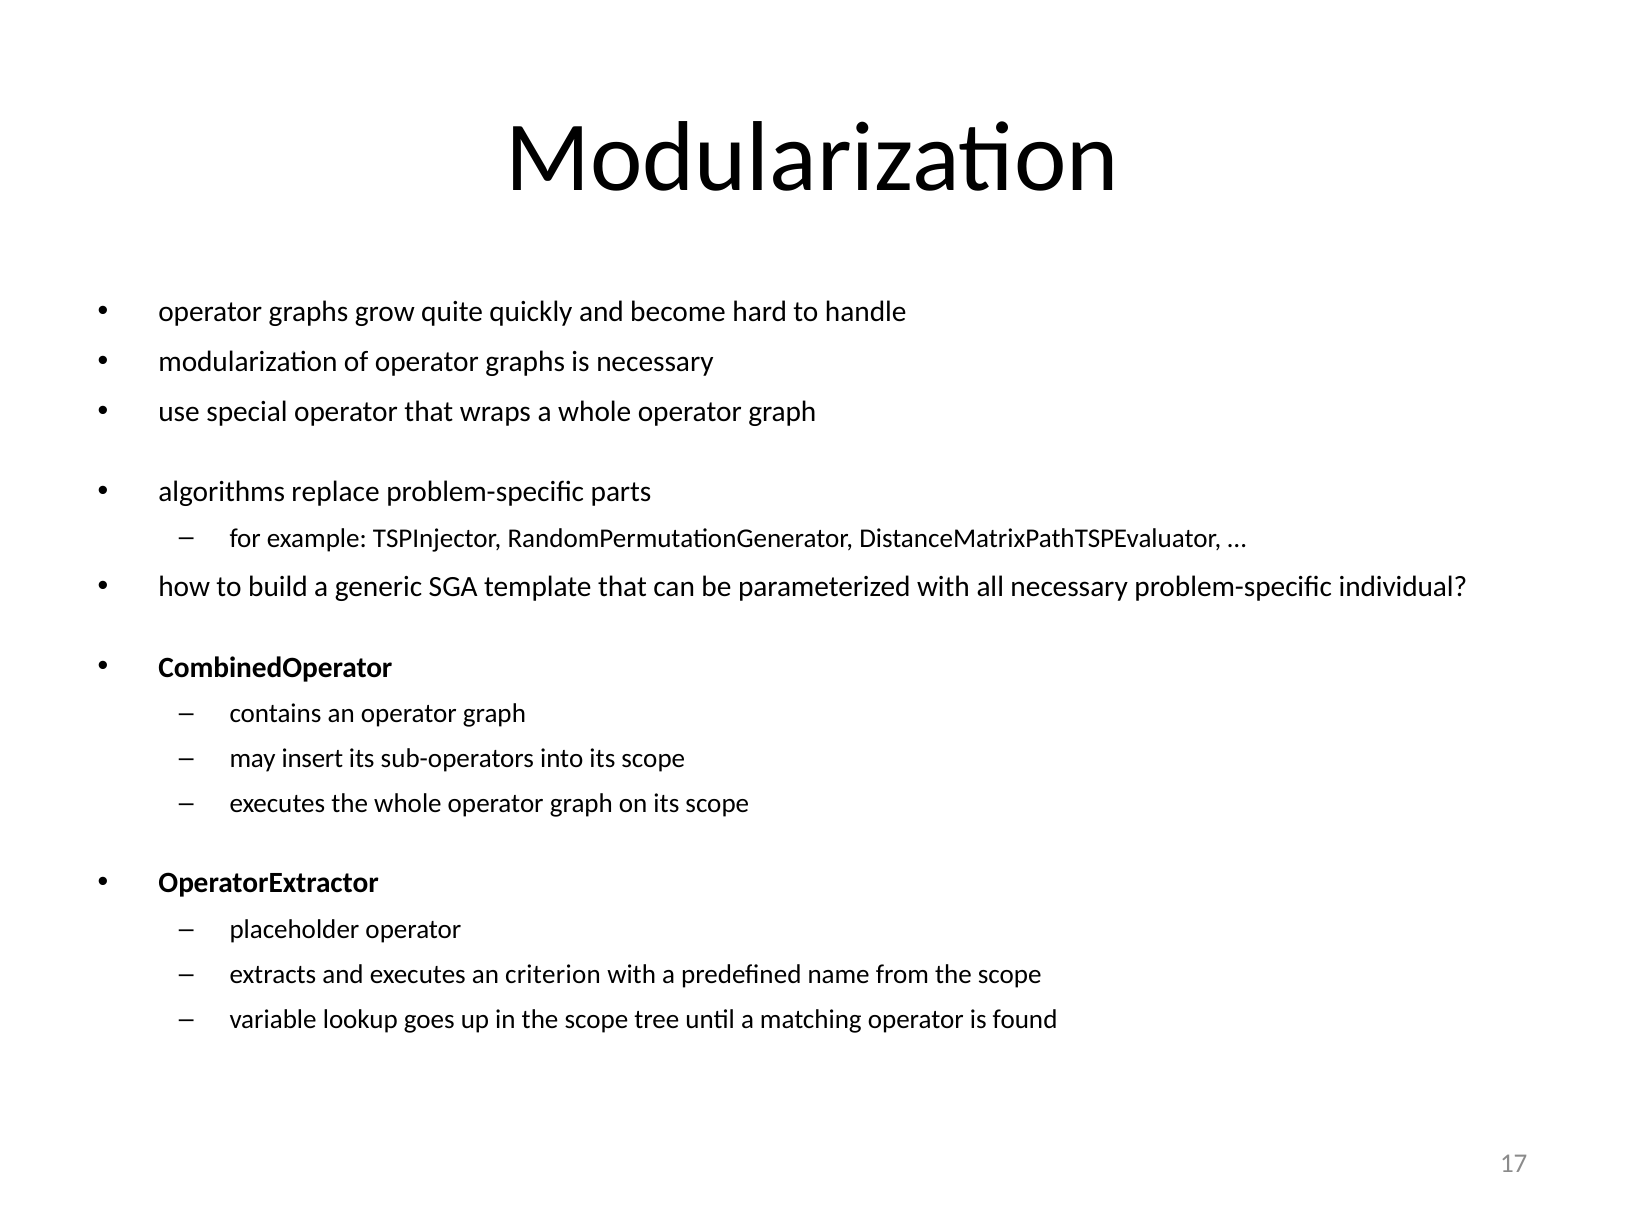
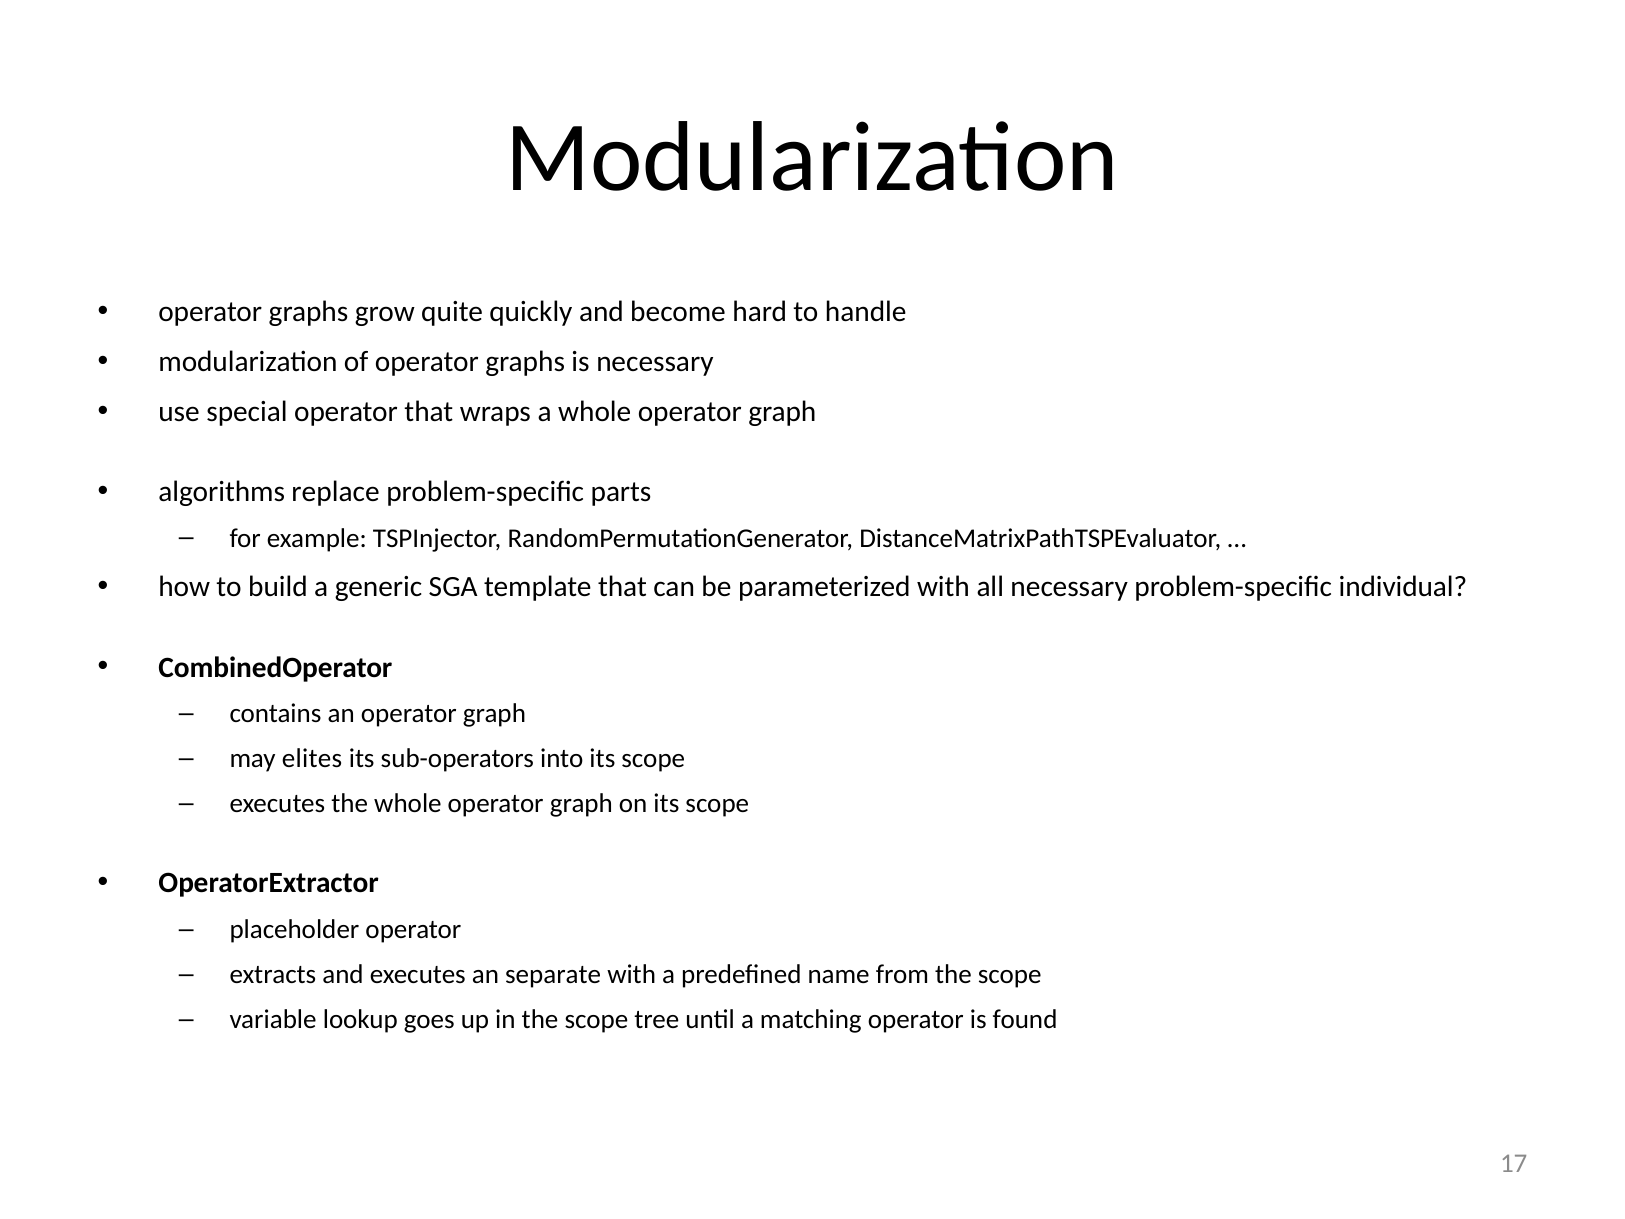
insert: insert -> elites
criterion: criterion -> separate
